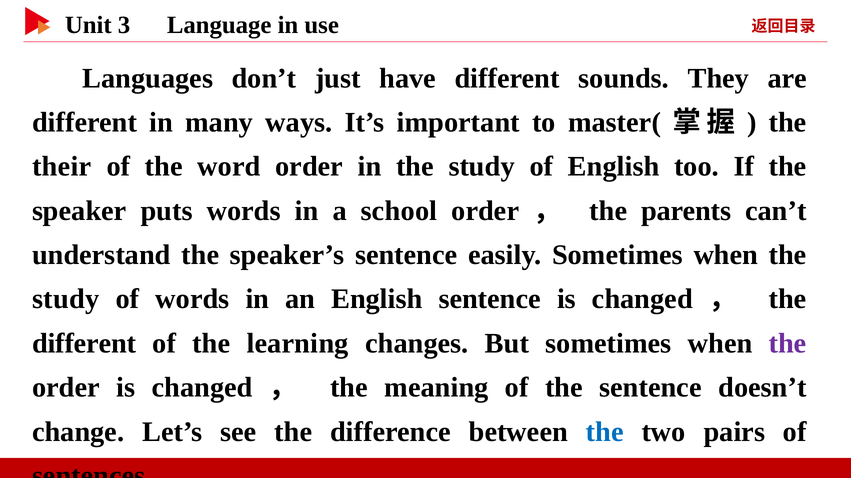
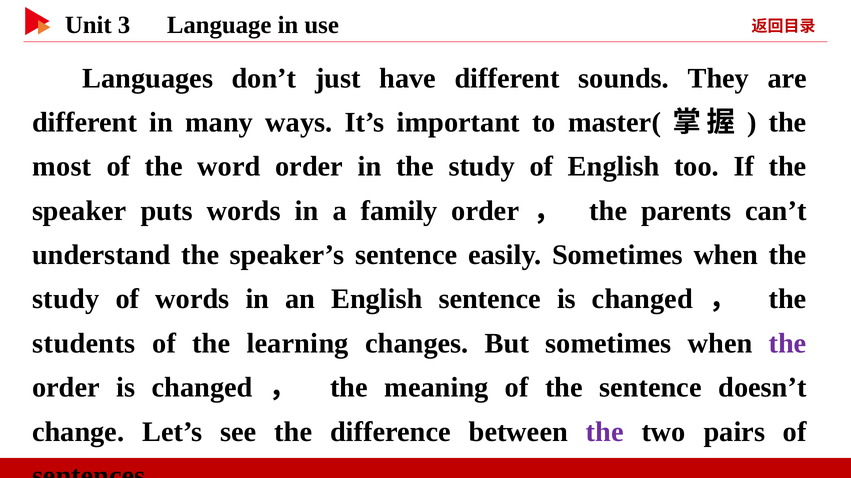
their: their -> most
school: school -> family
different at (84, 344): different -> students
the at (605, 432) colour: blue -> purple
